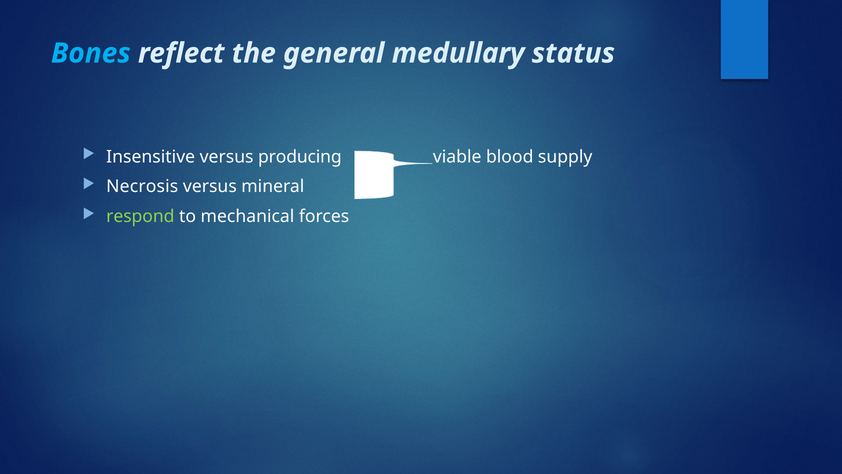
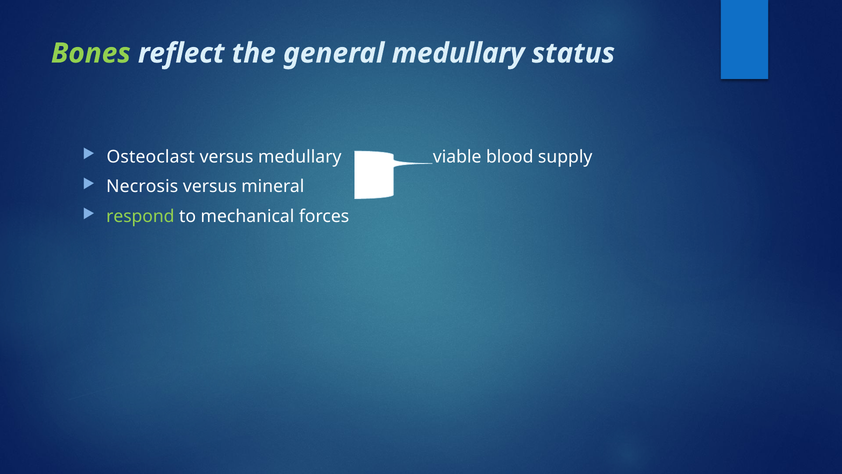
Bones colour: light blue -> light green
Insensitive: Insensitive -> Osteoclast
versus producing: producing -> medullary
